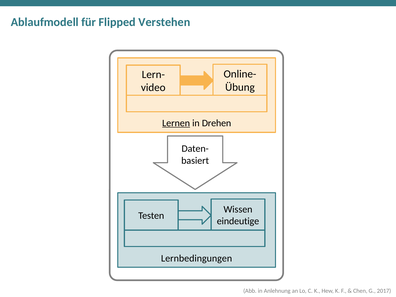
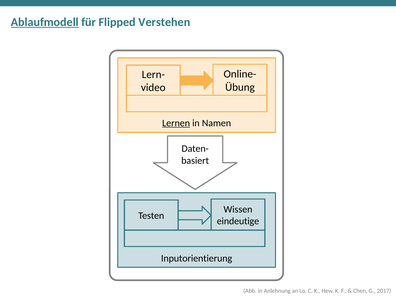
Ablaufmodell underline: none -> present
Drehen: Drehen -> Namen
Lernbedingungen: Lernbedingungen -> Inputorientierung
